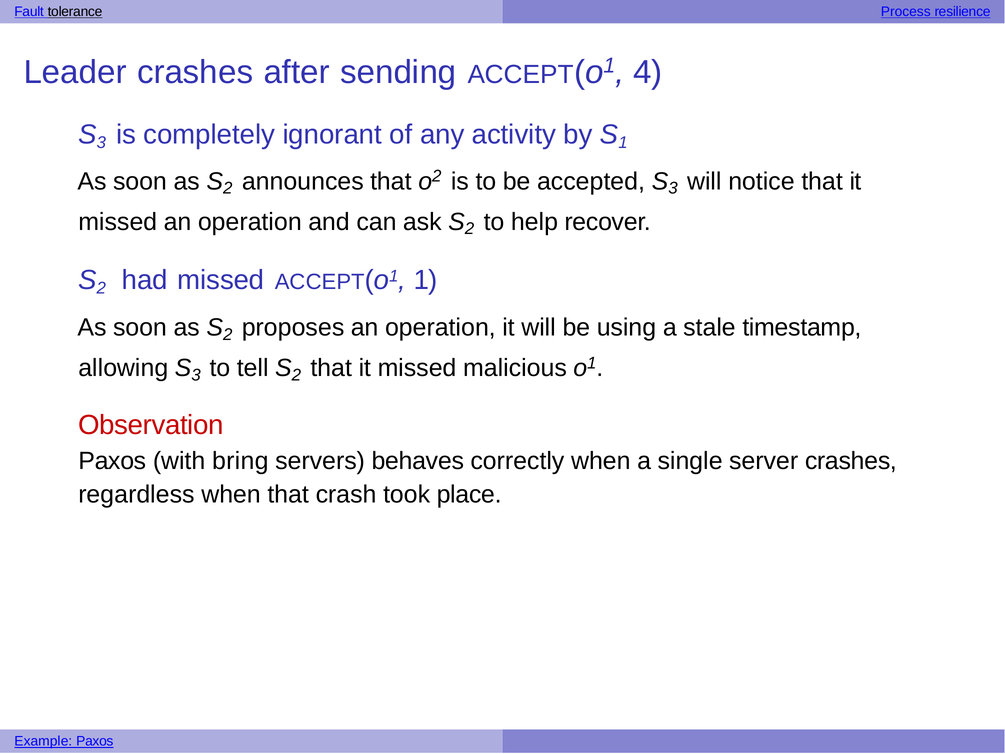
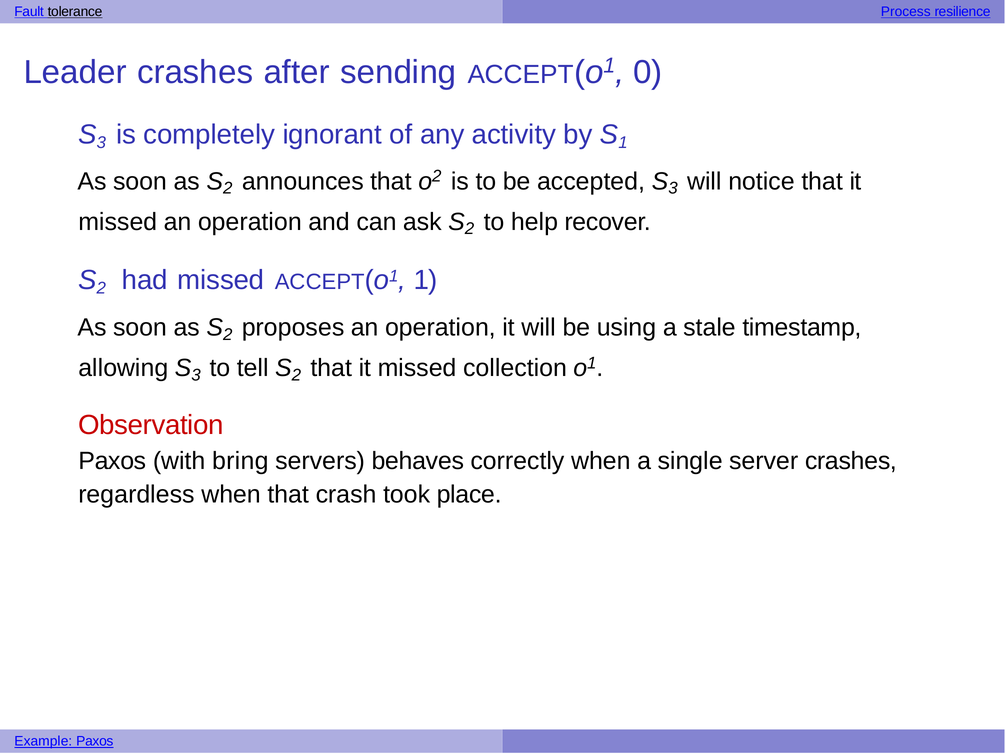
4: 4 -> 0
malicious: malicious -> collection
